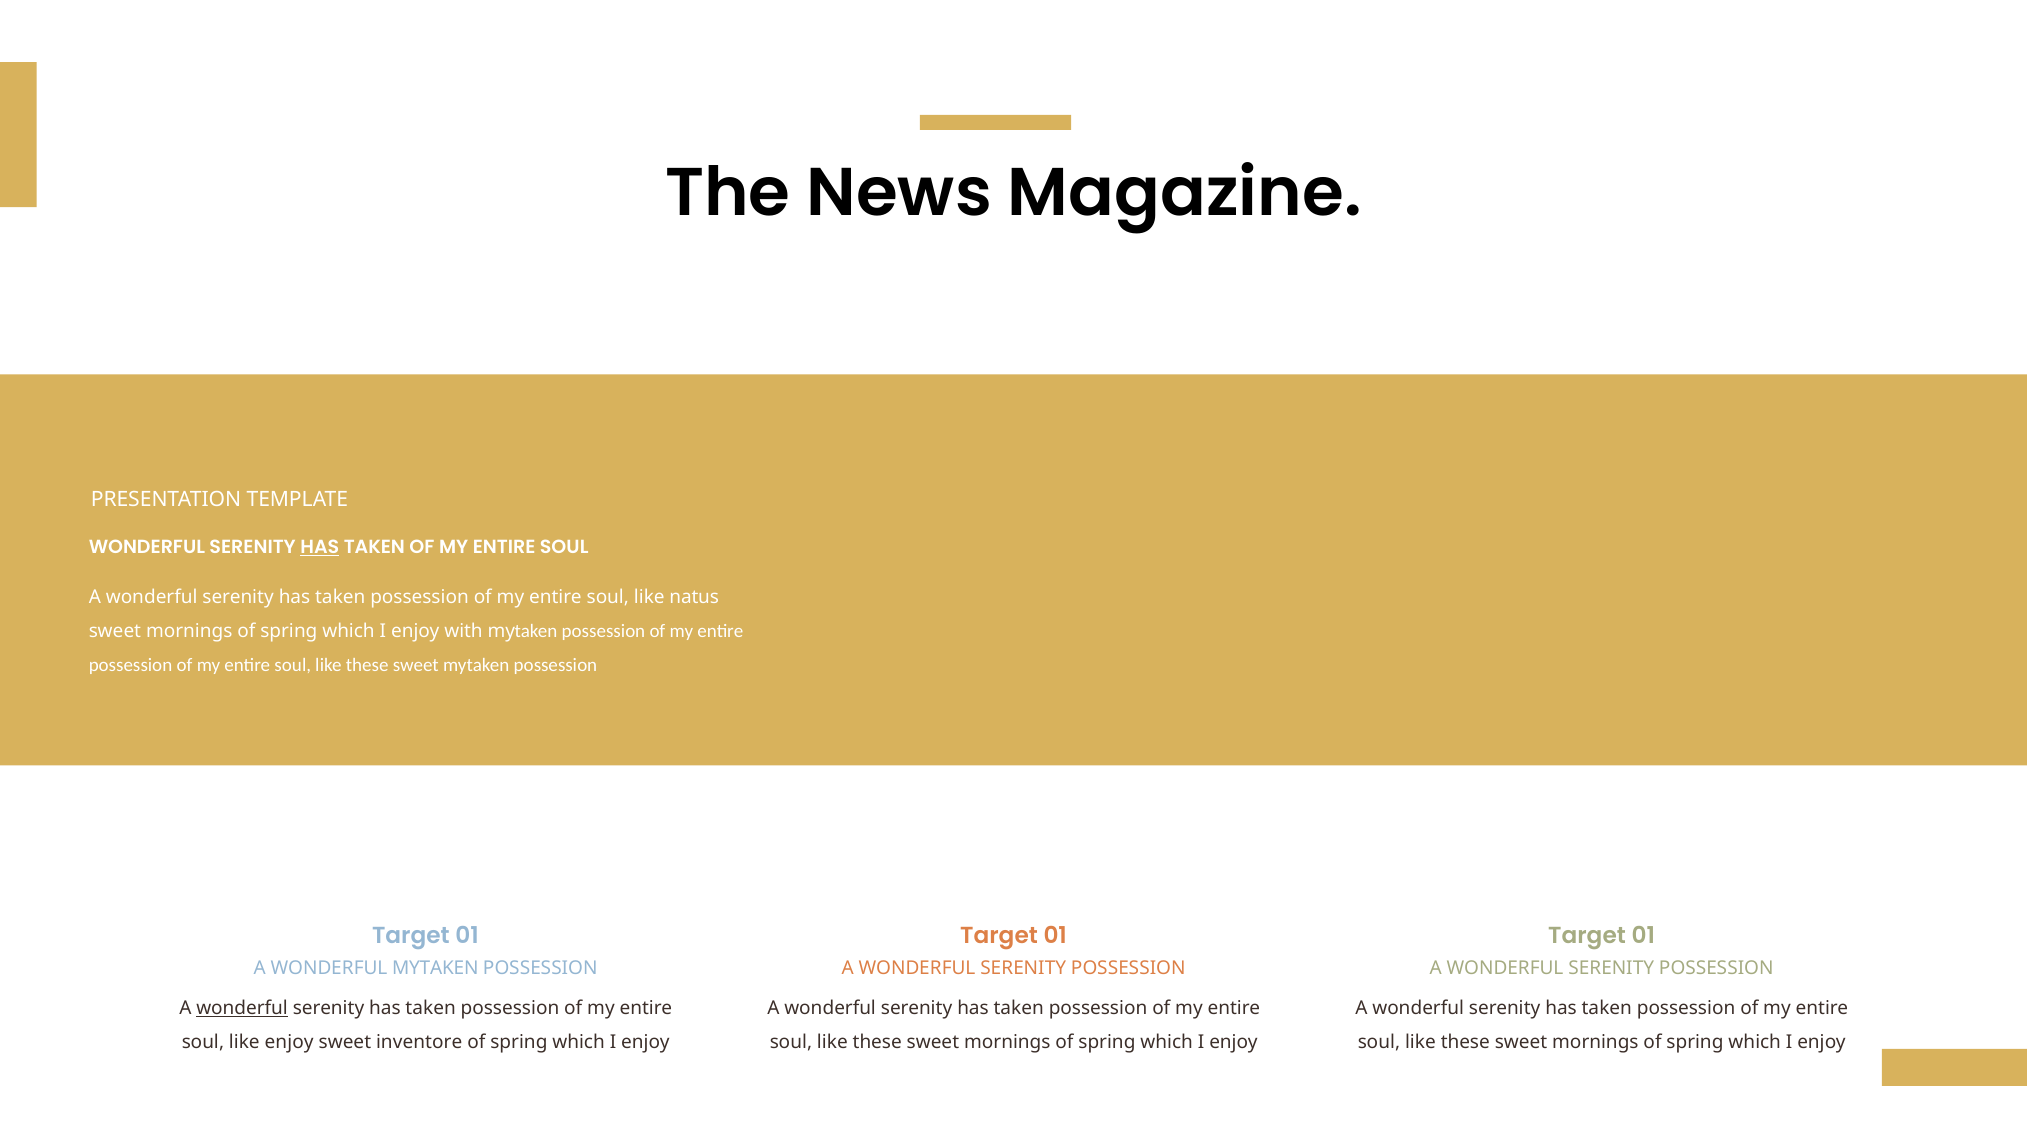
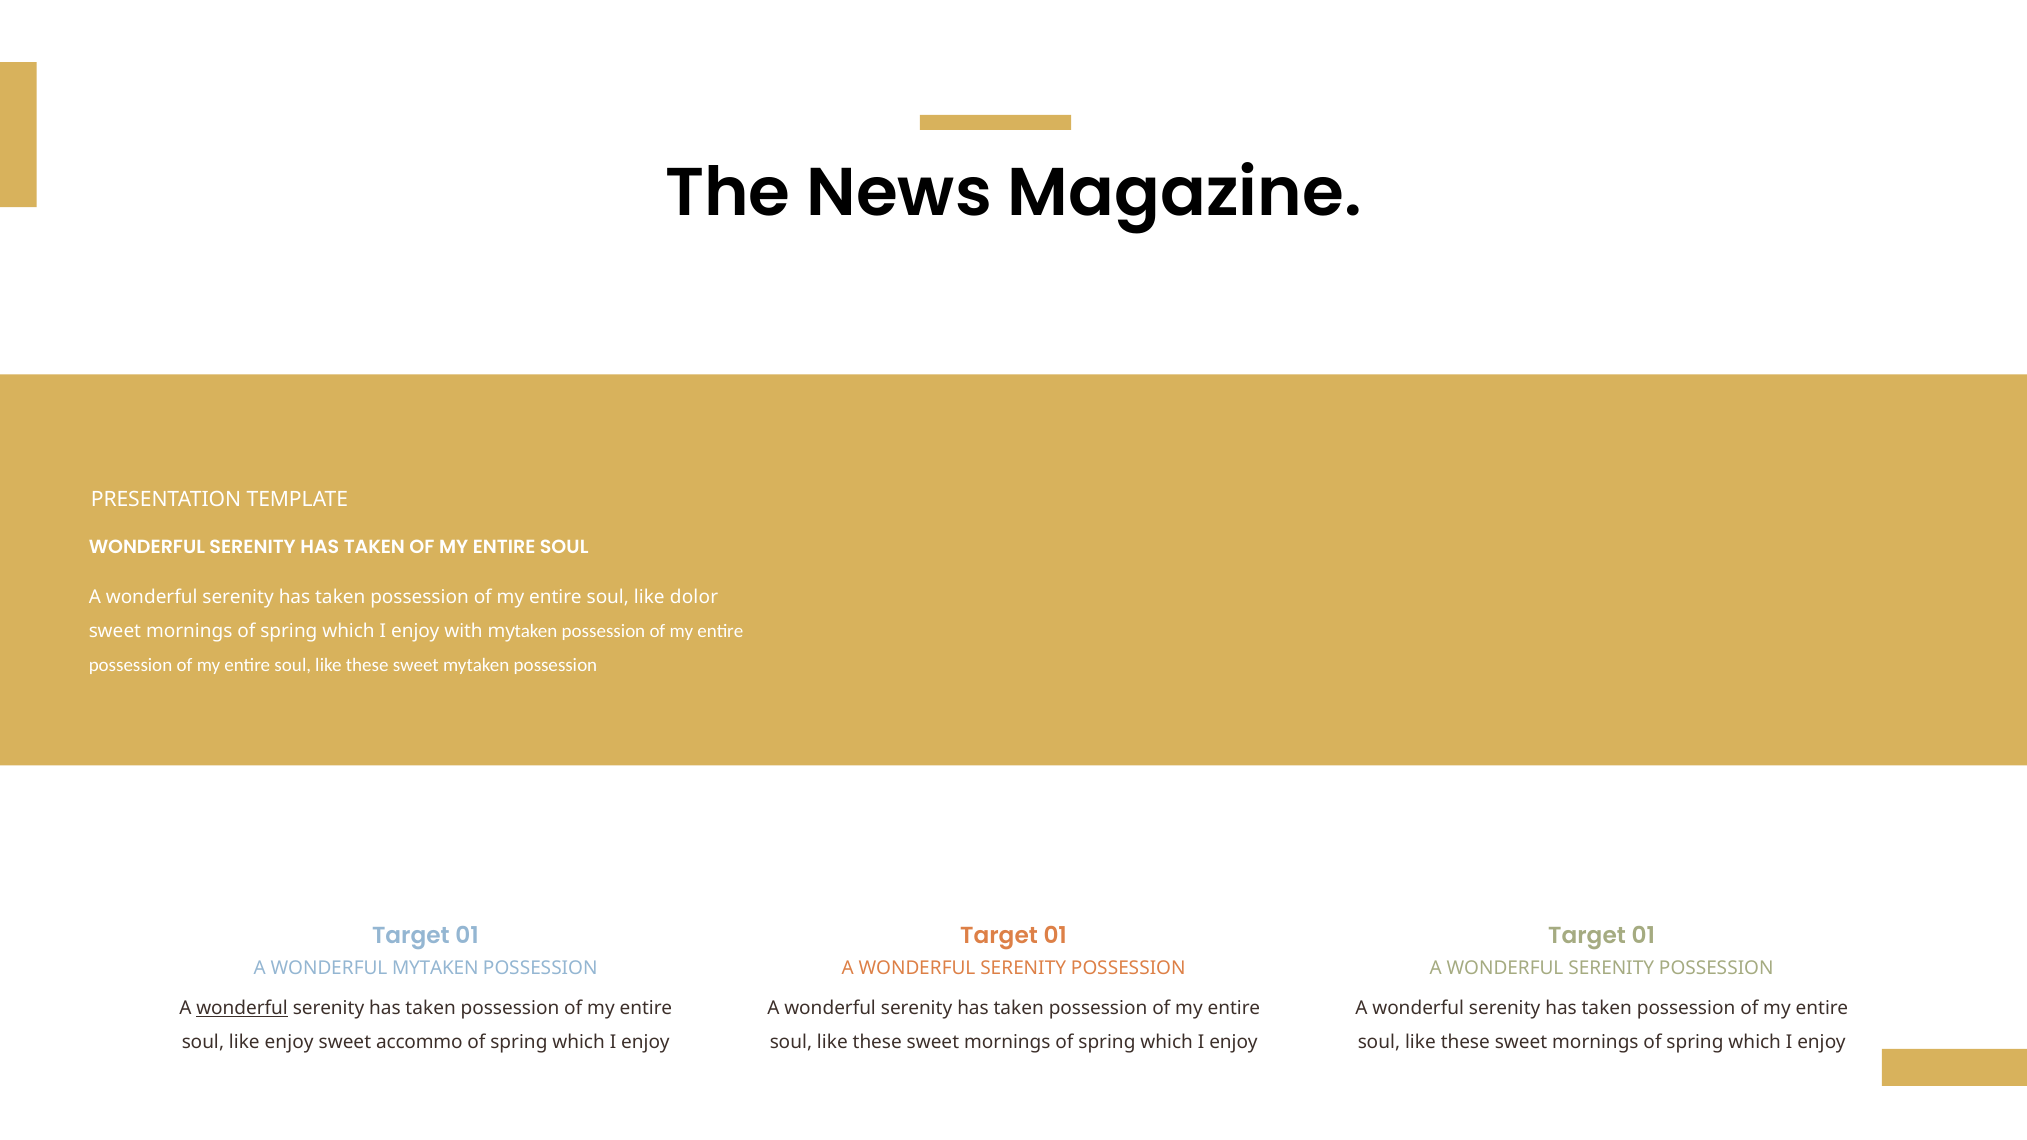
HAS at (320, 548) underline: present -> none
natus: natus -> dolor
inventore: inventore -> accommo
